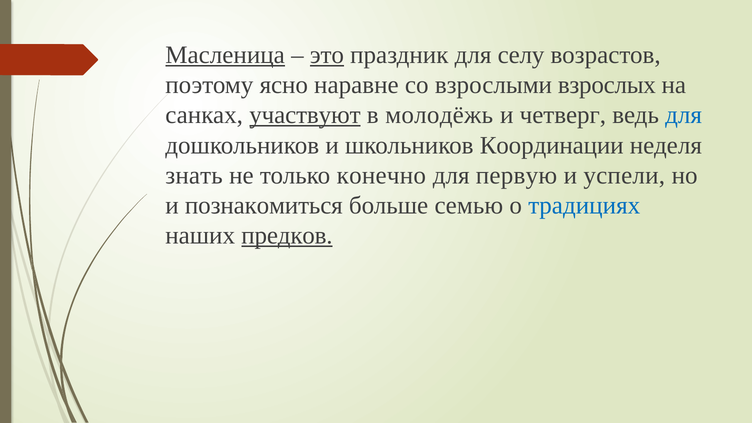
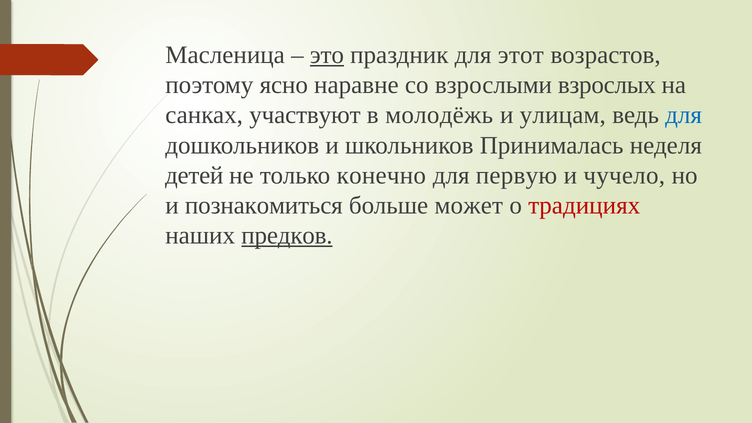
Масленица underline: present -> none
селу: селу -> этот
участвуют underline: present -> none
четверг: четверг -> улицам
Координации: Координации -> Принималась
знать: знать -> детей
успели: успели -> чучело
семью: семью -> может
традициях colour: blue -> red
